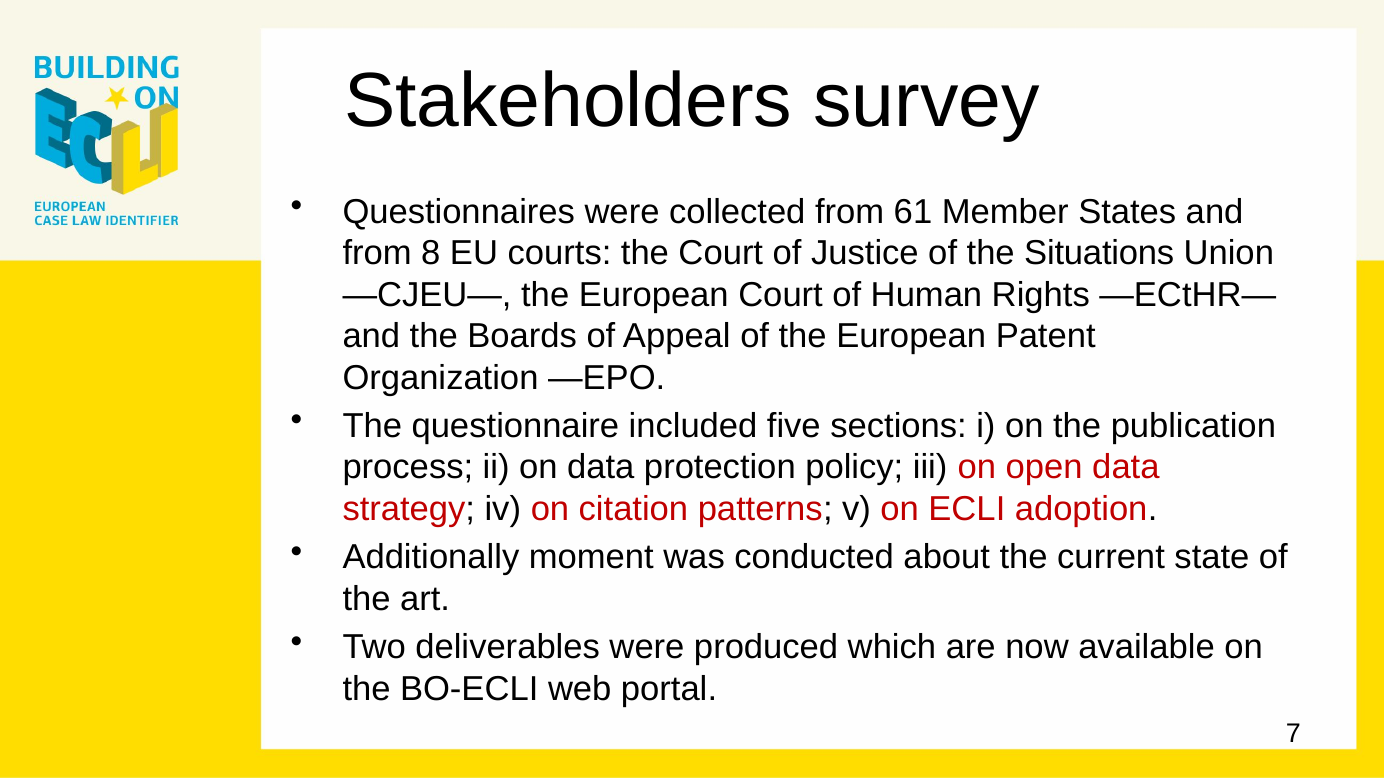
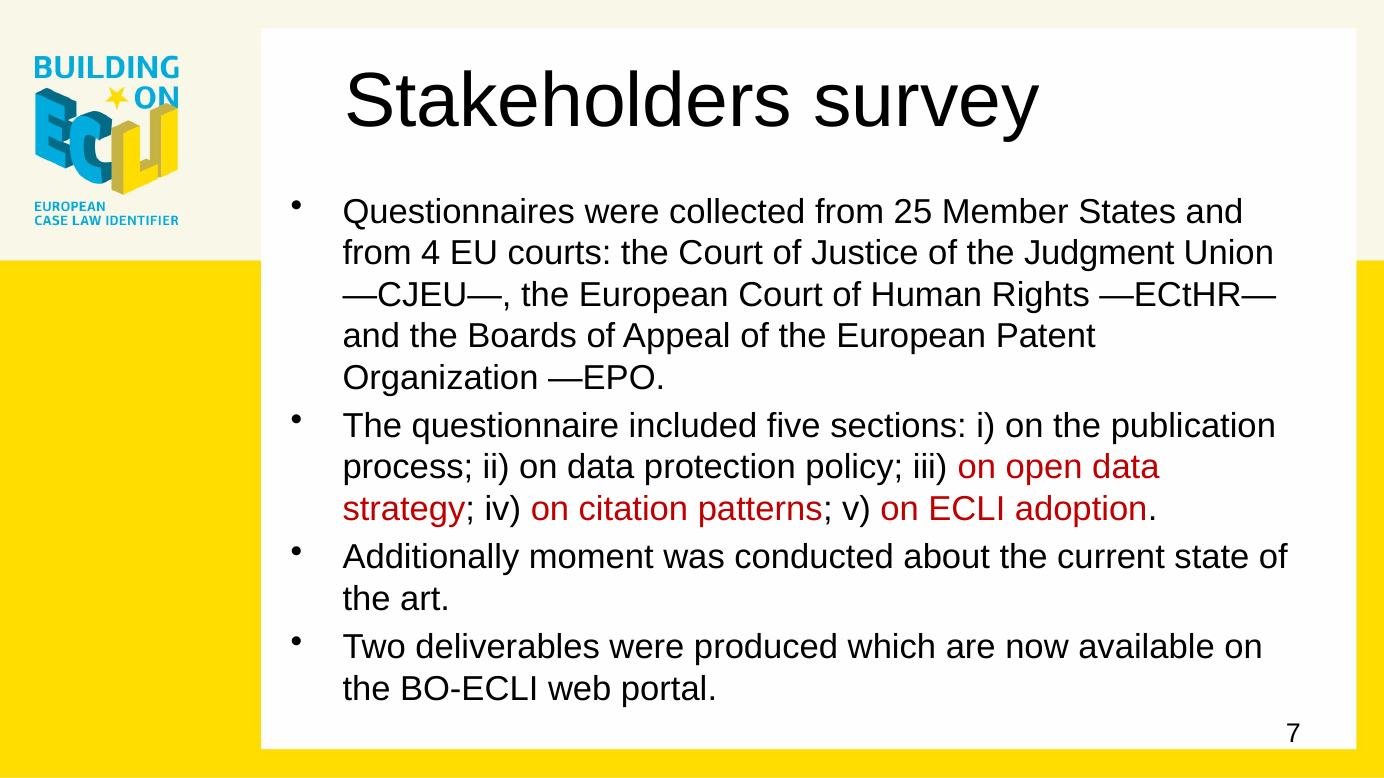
61: 61 -> 25
8: 8 -> 4
Situations: Situations -> Judgment
